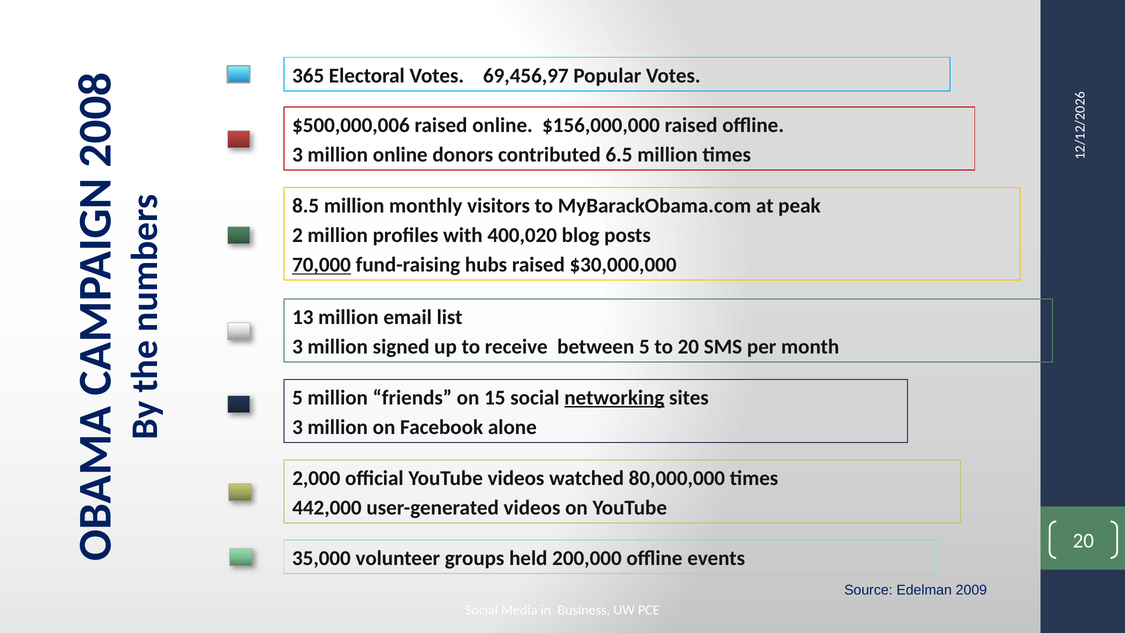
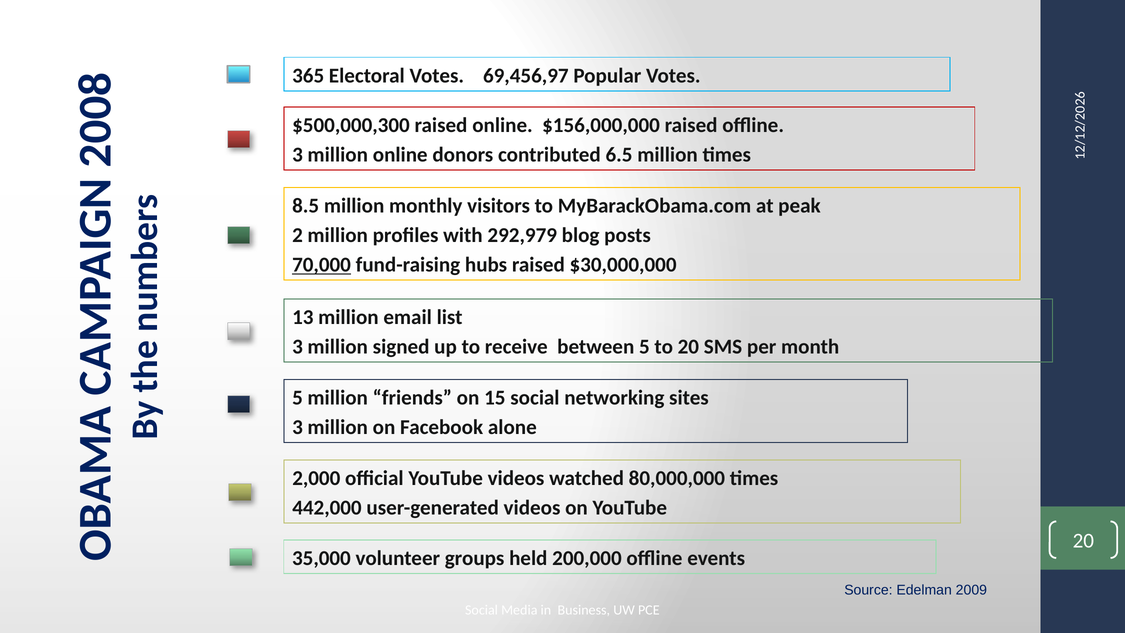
$500,000,006: $500,000,006 -> $500,000,300
400,020: 400,020 -> 292,979
networking underline: present -> none
